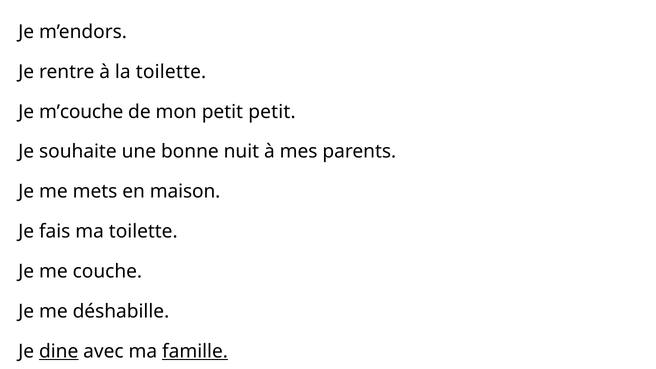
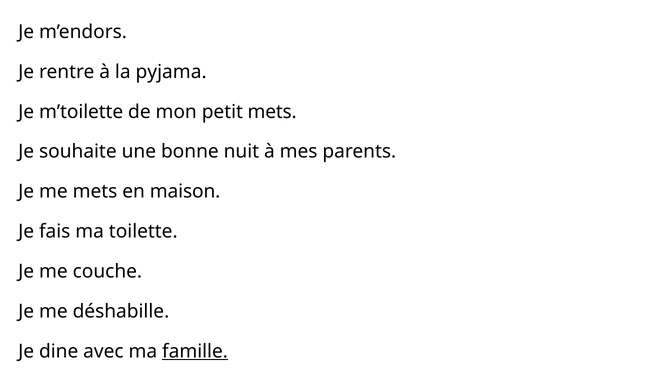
la toilette: toilette -> pyjama
m’couche: m’couche -> m’toilette
petit petit: petit -> mets
dine underline: present -> none
